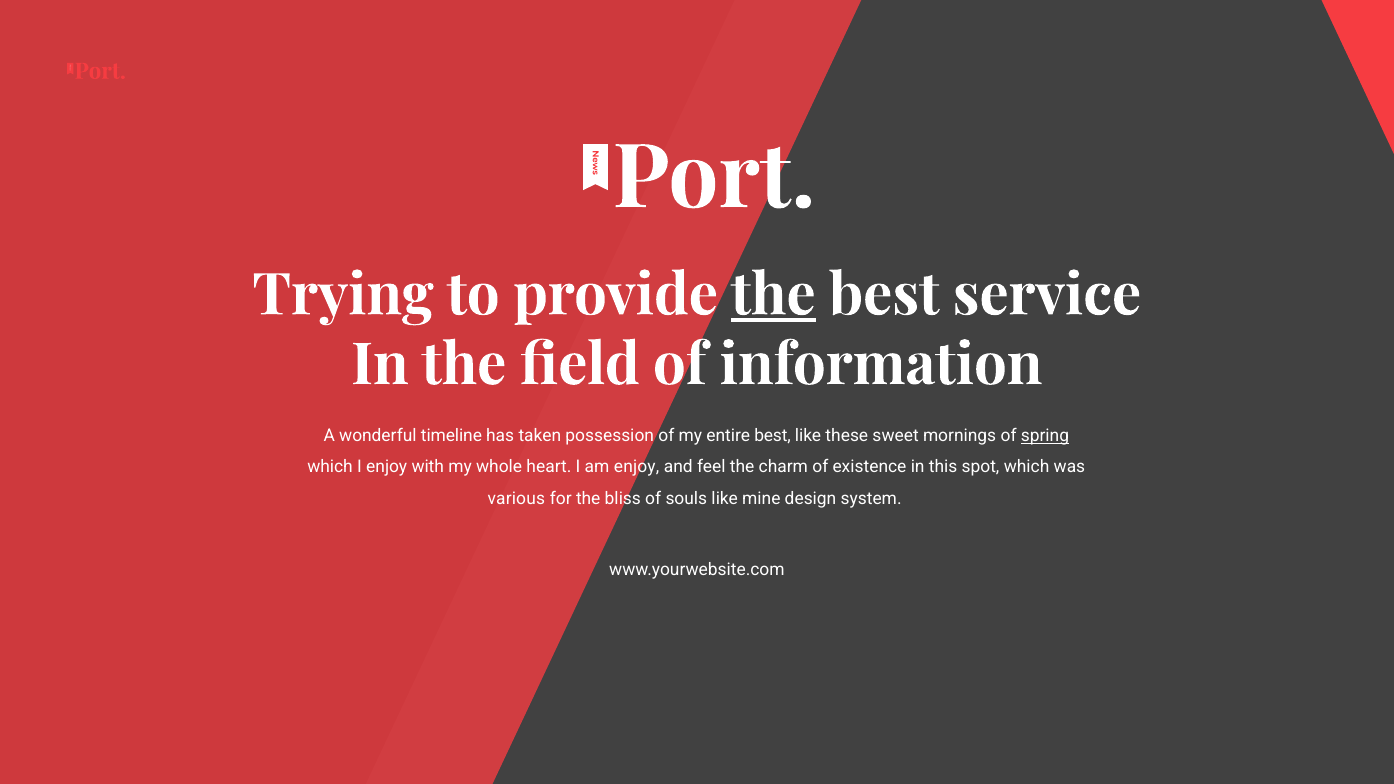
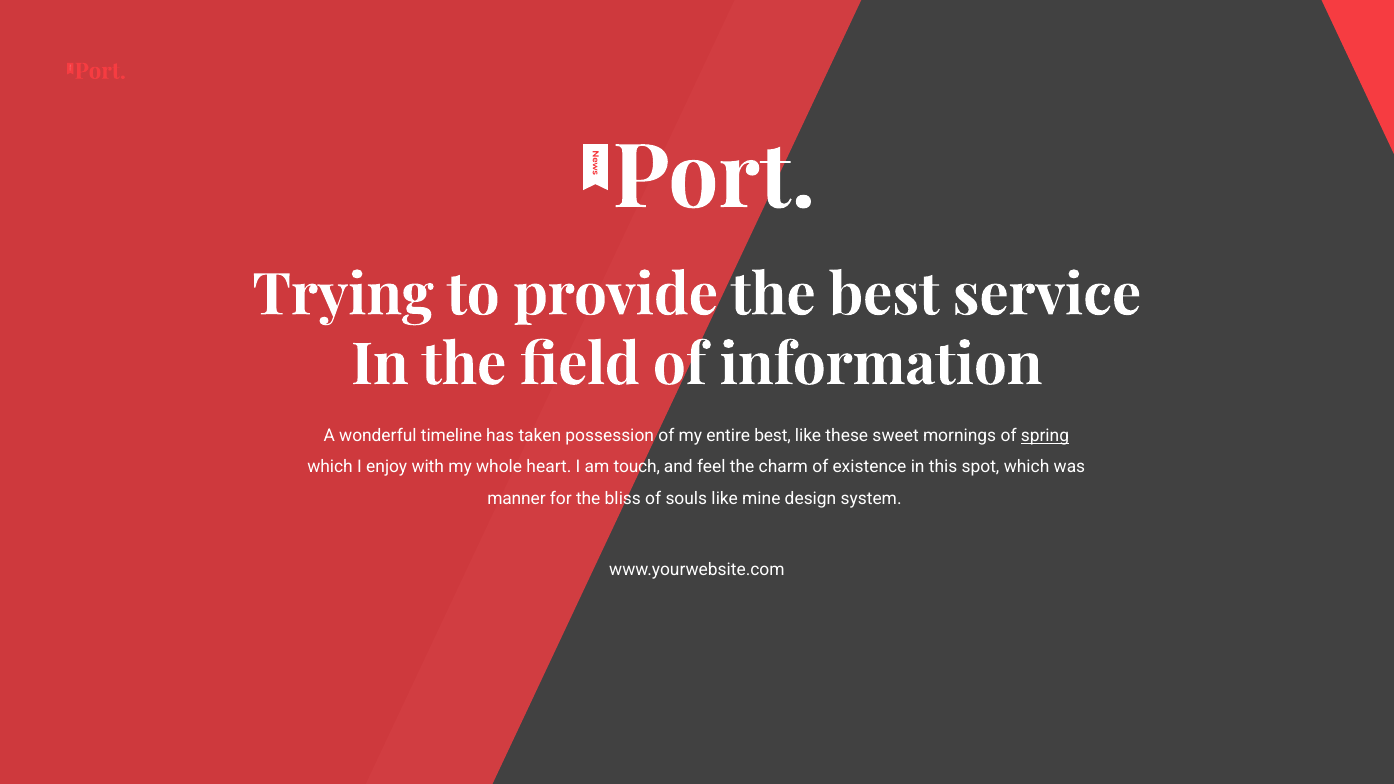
the at (773, 295) underline: present -> none
am enjoy: enjoy -> touch
various: various -> manner
